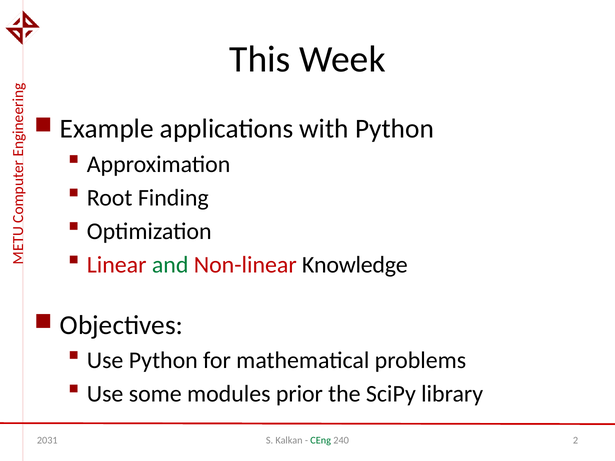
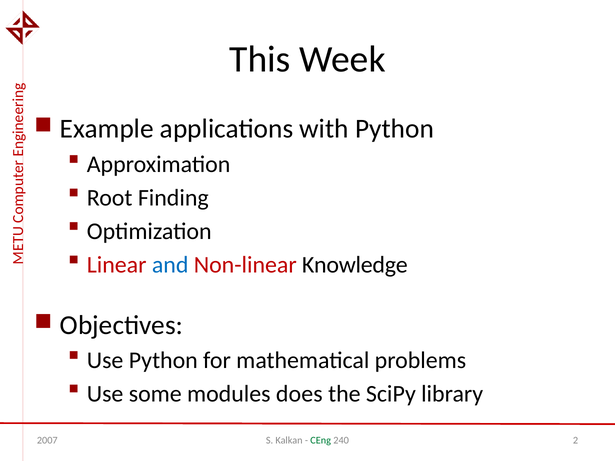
and colour: green -> blue
prior: prior -> does
2031: 2031 -> 2007
